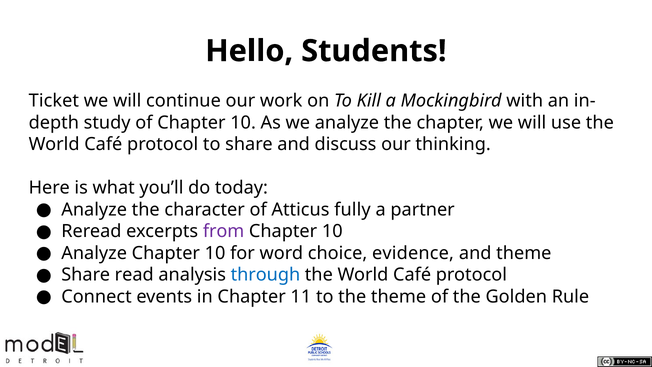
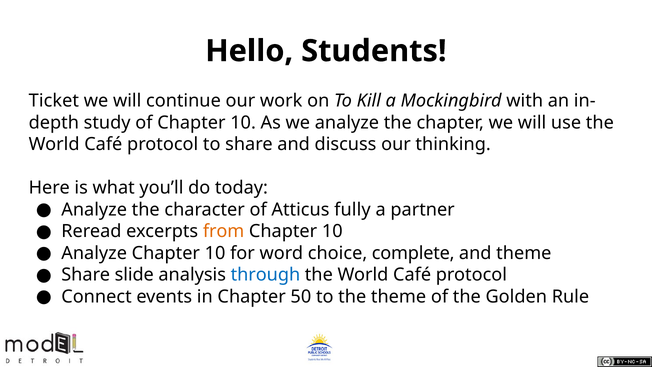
from colour: purple -> orange
evidence: evidence -> complete
read: read -> slide
11: 11 -> 50
